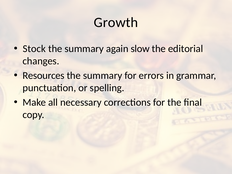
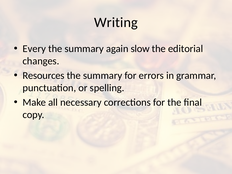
Growth: Growth -> Writing
Stock: Stock -> Every
